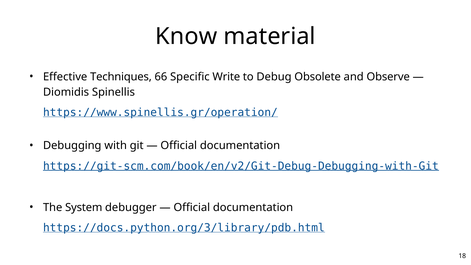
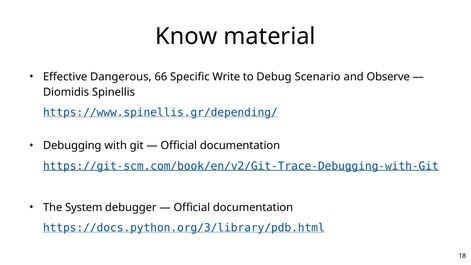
Techniques: Techniques -> Dangerous
Obsolete: Obsolete -> Scenario
https://www.spinellis.gr/operation/: https://www.spinellis.gr/operation/ -> https://www.spinellis.gr/depending/
https://git-scm.com/book/en/v2/Git-Debug-Debugging-with-Git: https://git-scm.com/book/en/v2/Git-Debug-Debugging-with-Git -> https://git-scm.com/book/en/v2/Git-Trace-Debugging-with-Git
